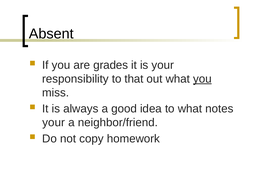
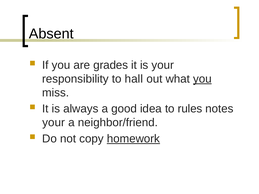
that: that -> hall
to what: what -> rules
homework underline: none -> present
